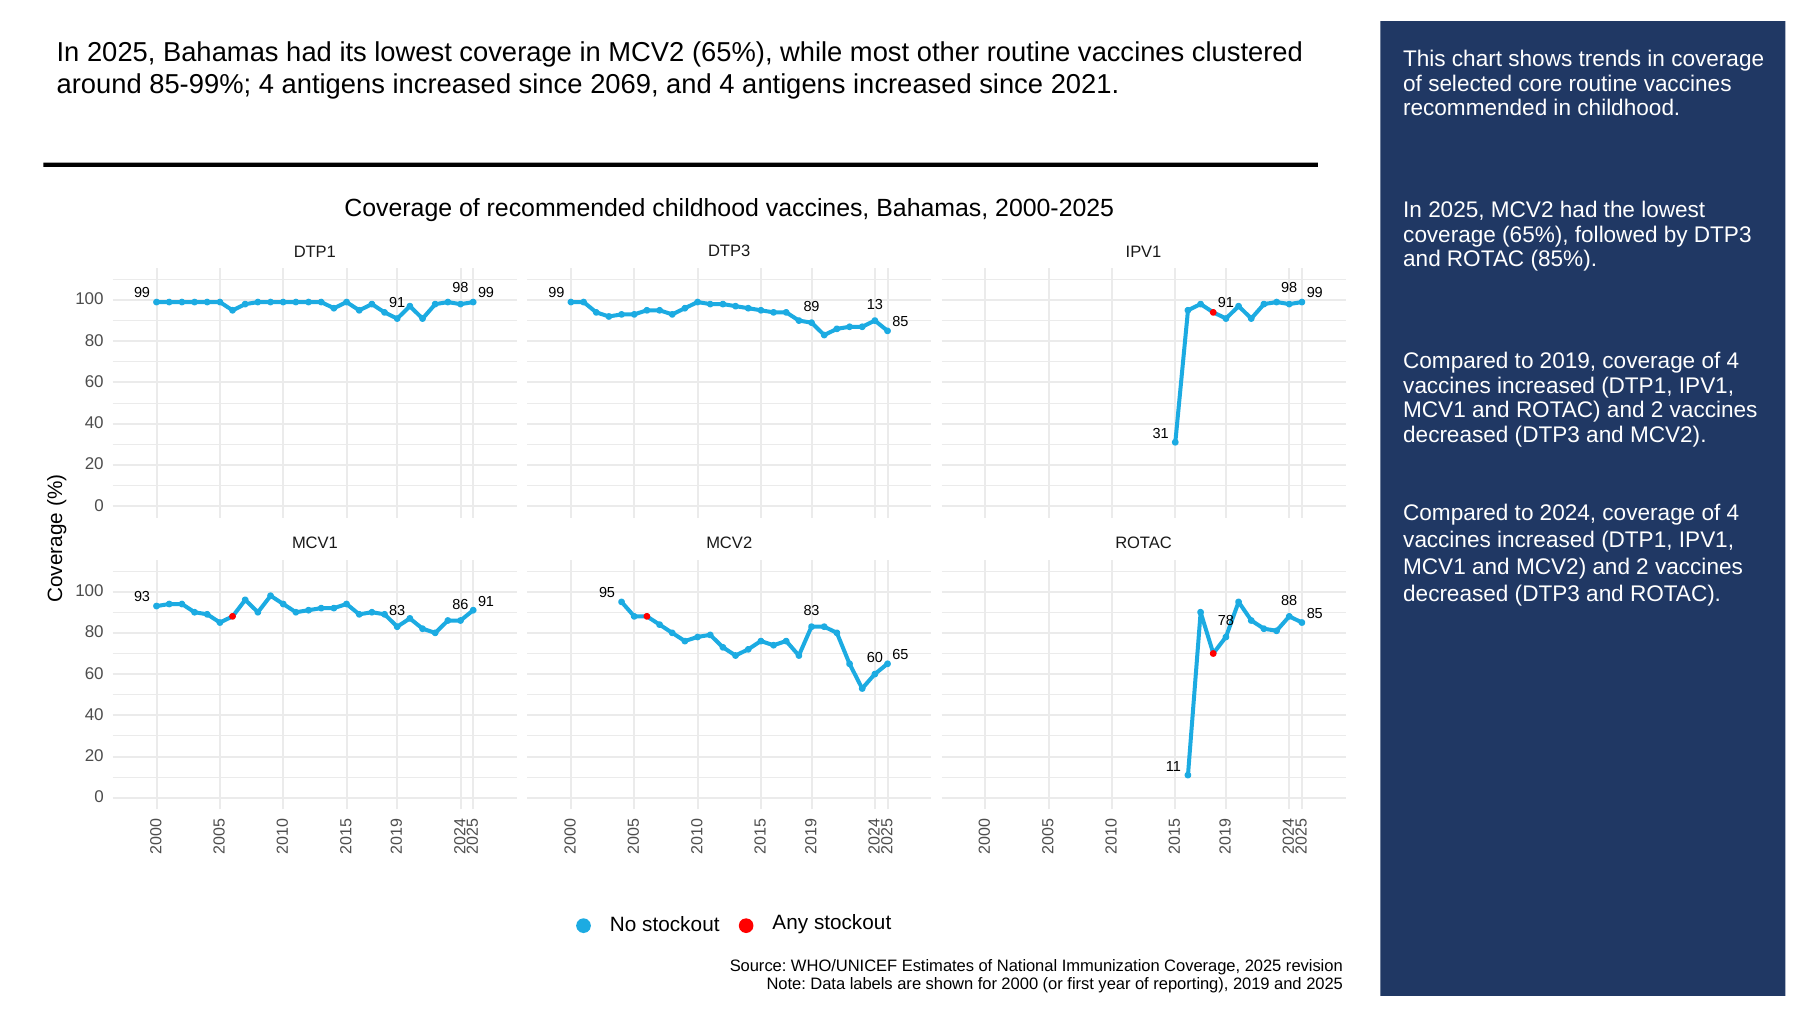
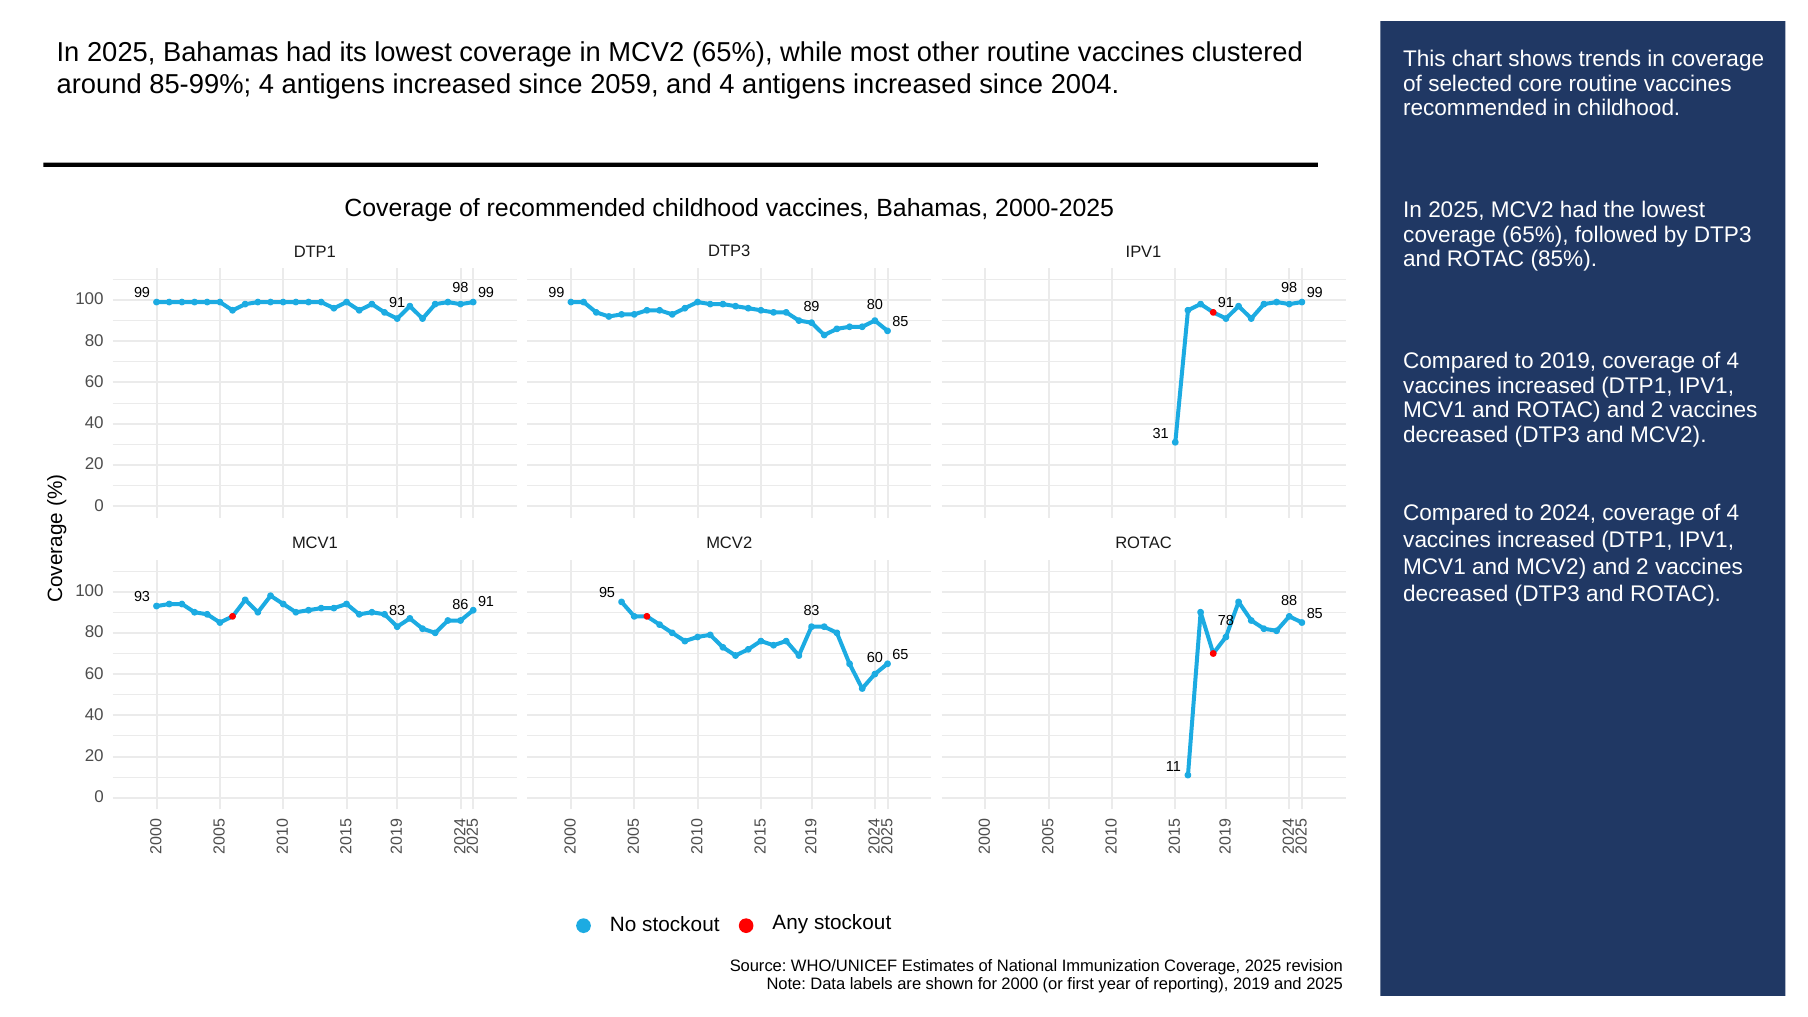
2069: 2069 -> 2059
2021: 2021 -> 2004
89 13: 13 -> 80
